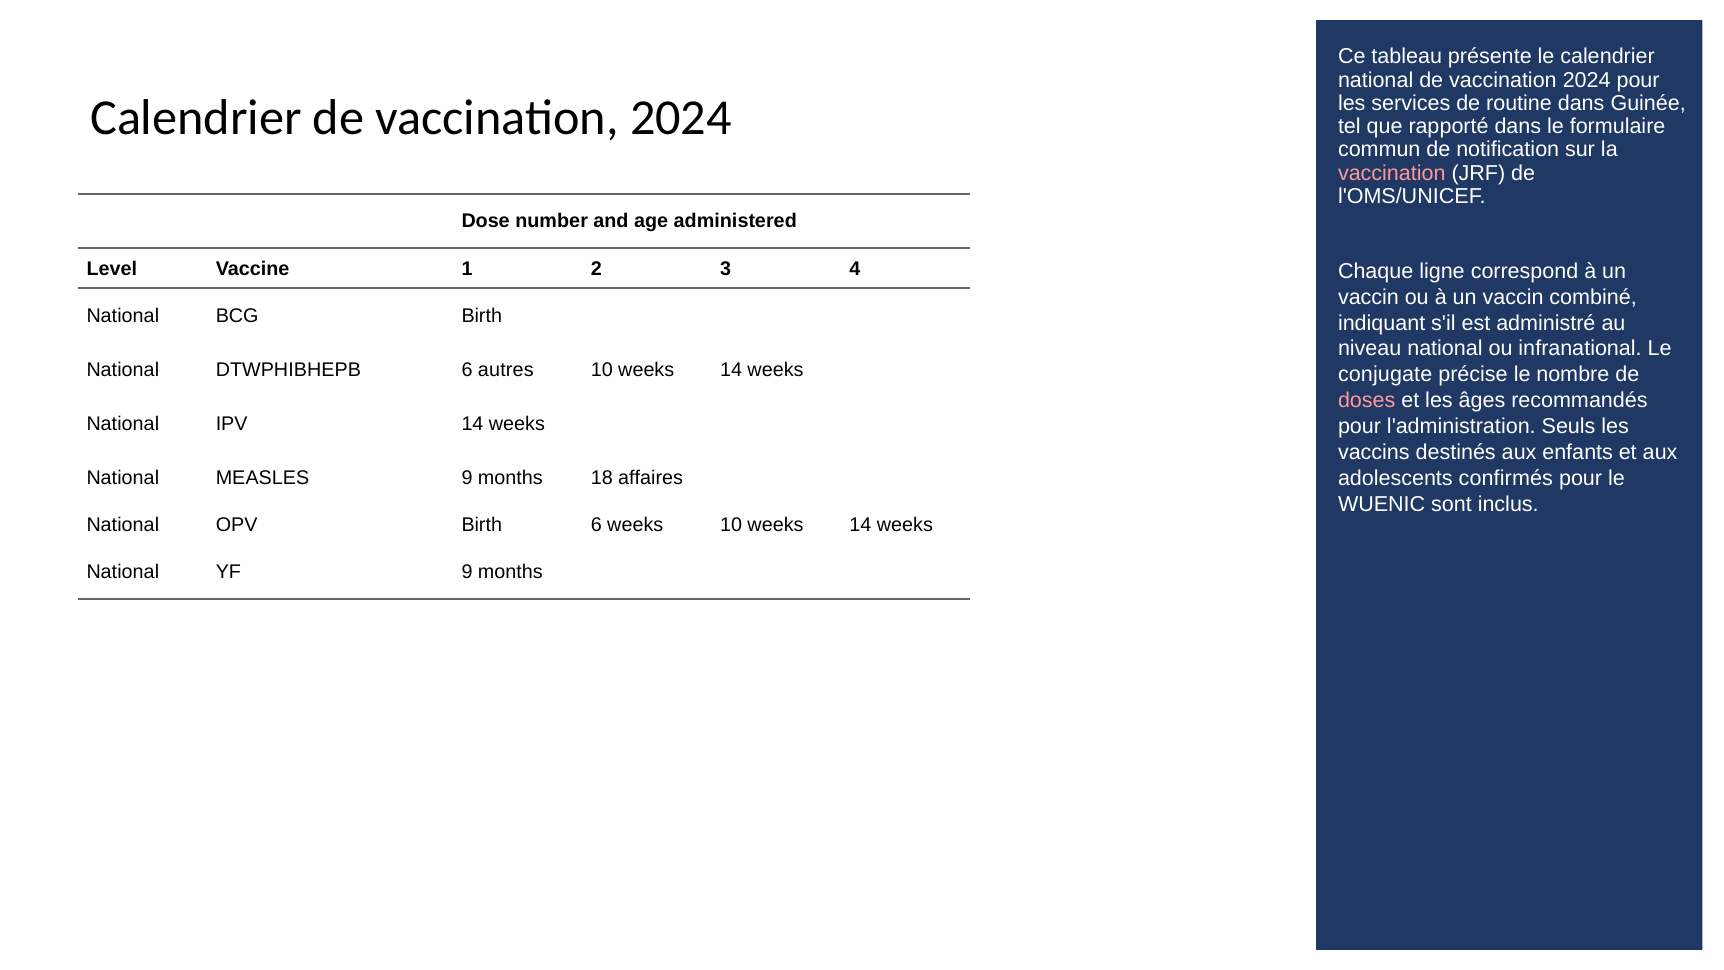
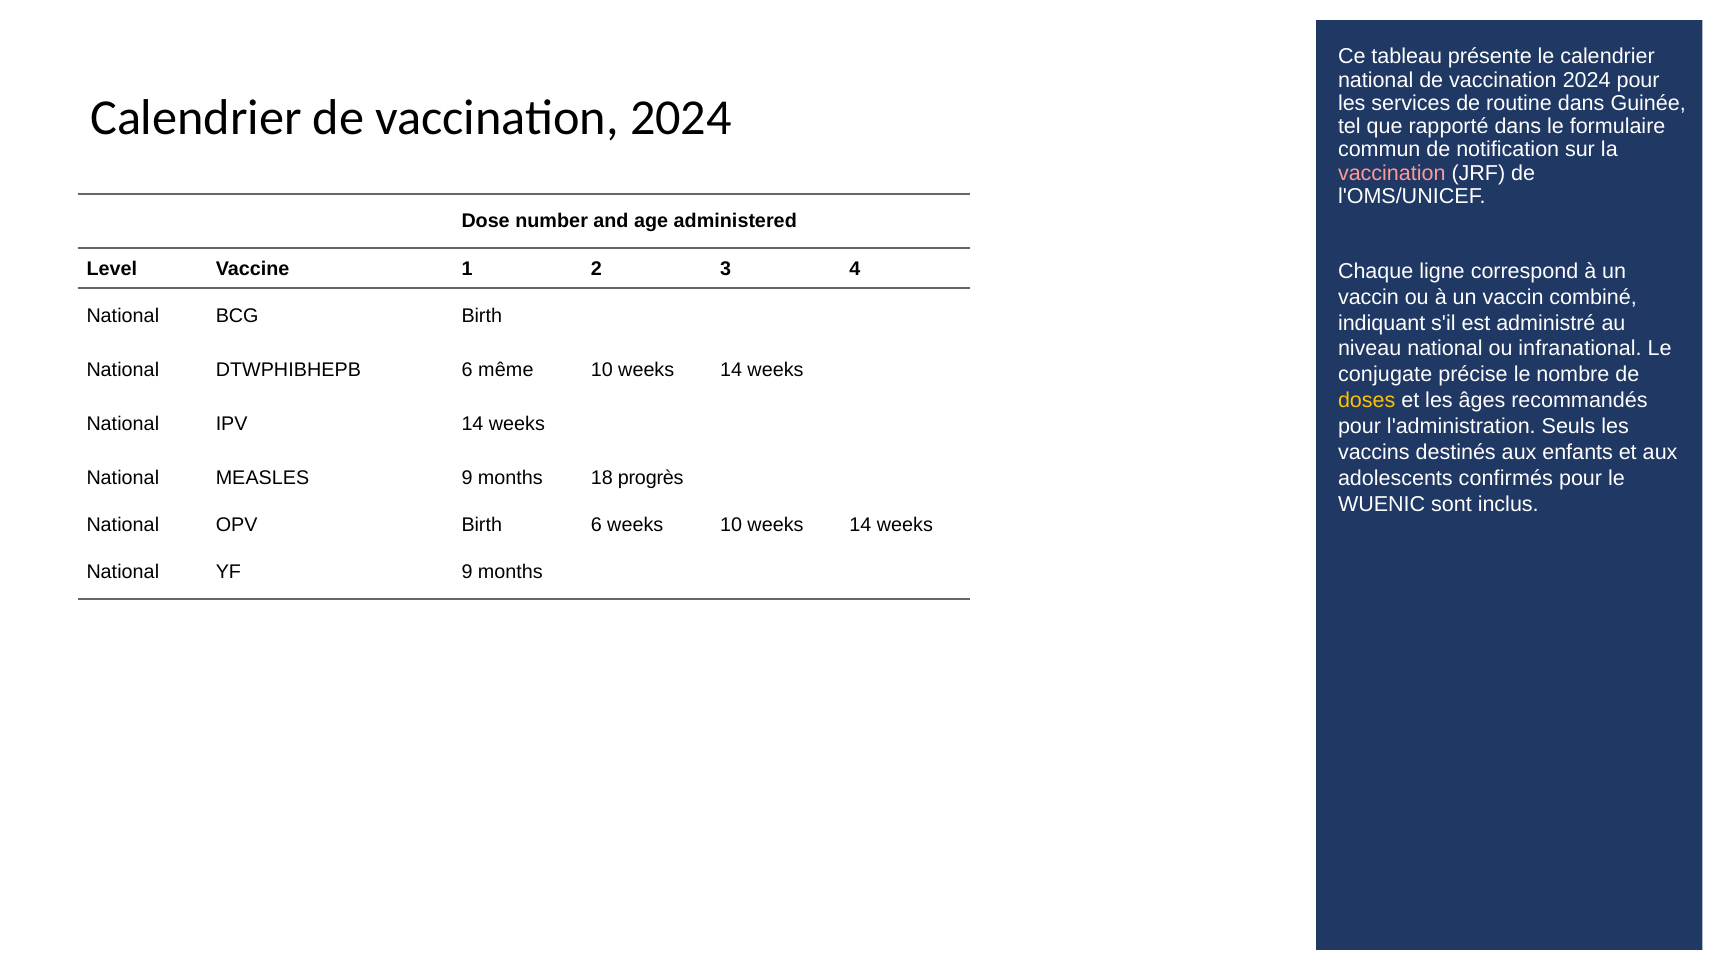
autres: autres -> même
doses colour: pink -> yellow
affaires: affaires -> progrès
